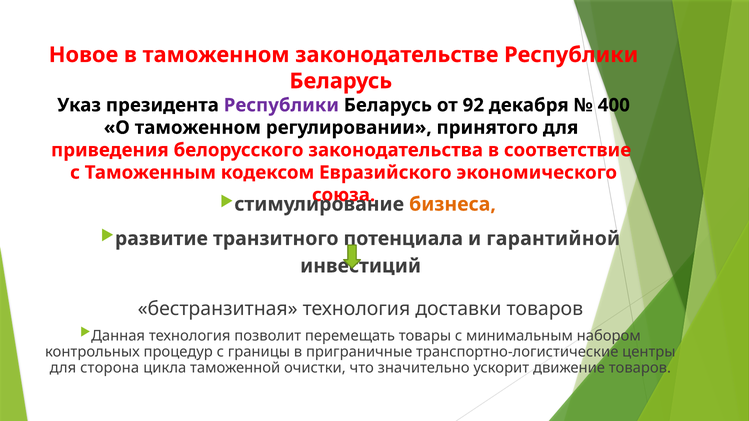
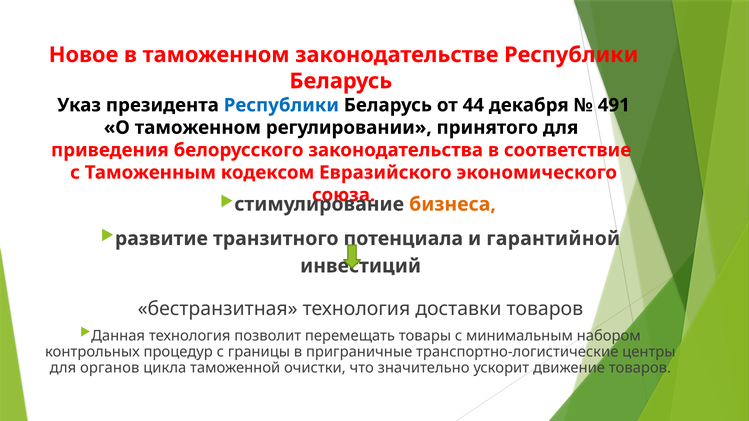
Республики at (281, 105) colour: purple -> blue
92: 92 -> 44
400: 400 -> 491
сторона: сторона -> органов
